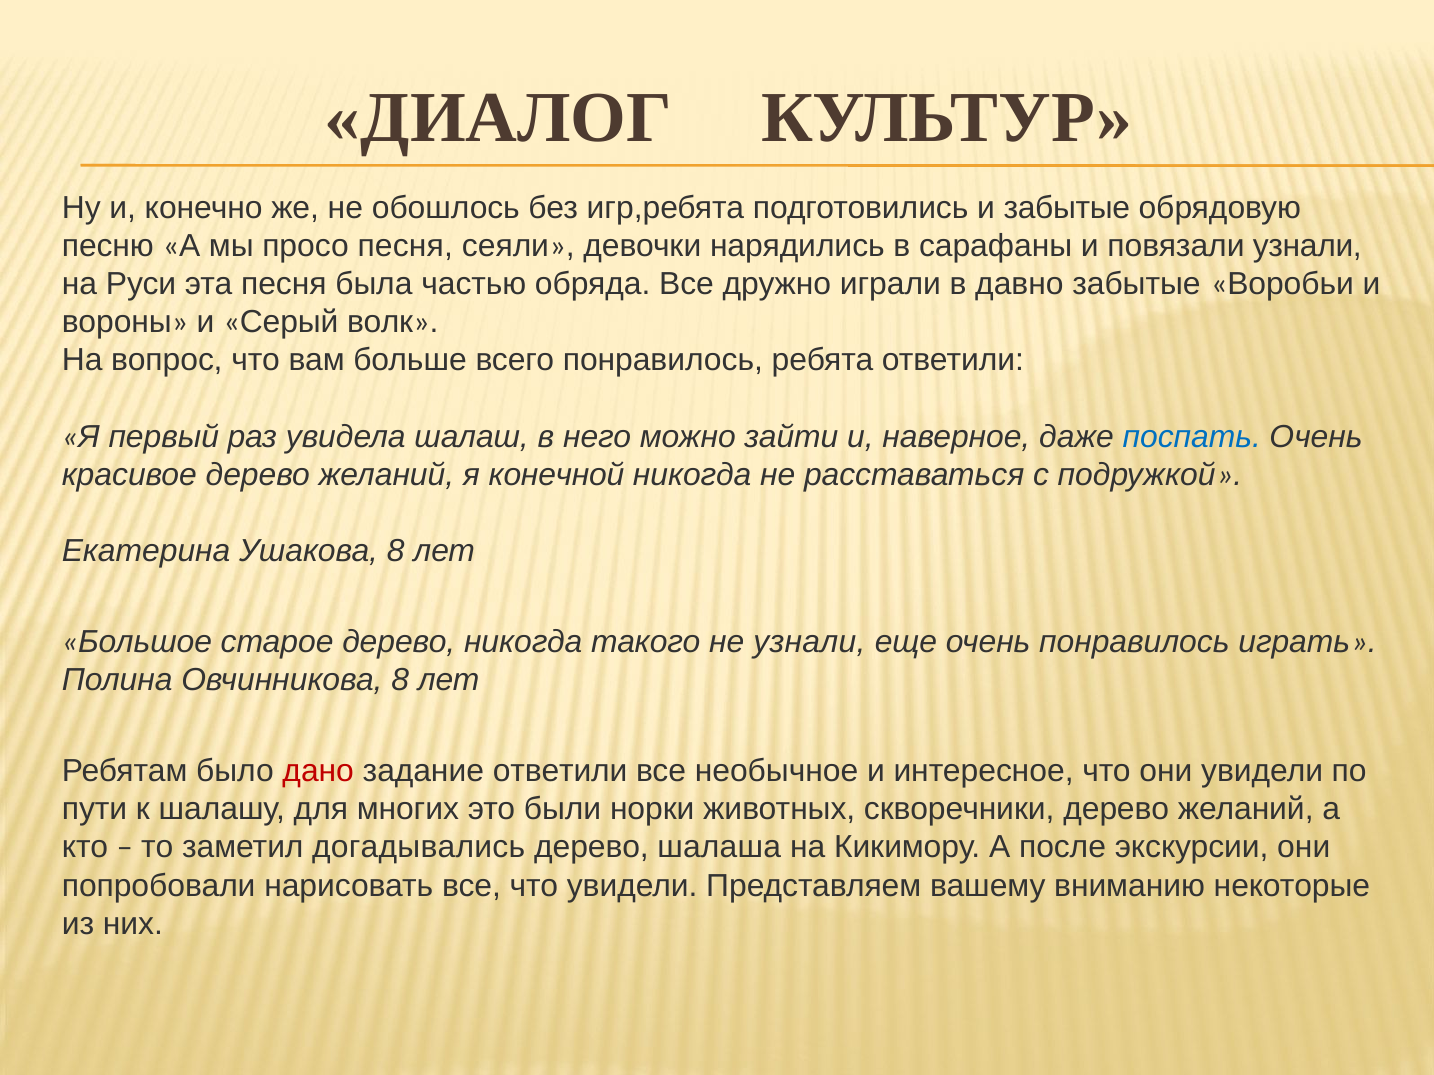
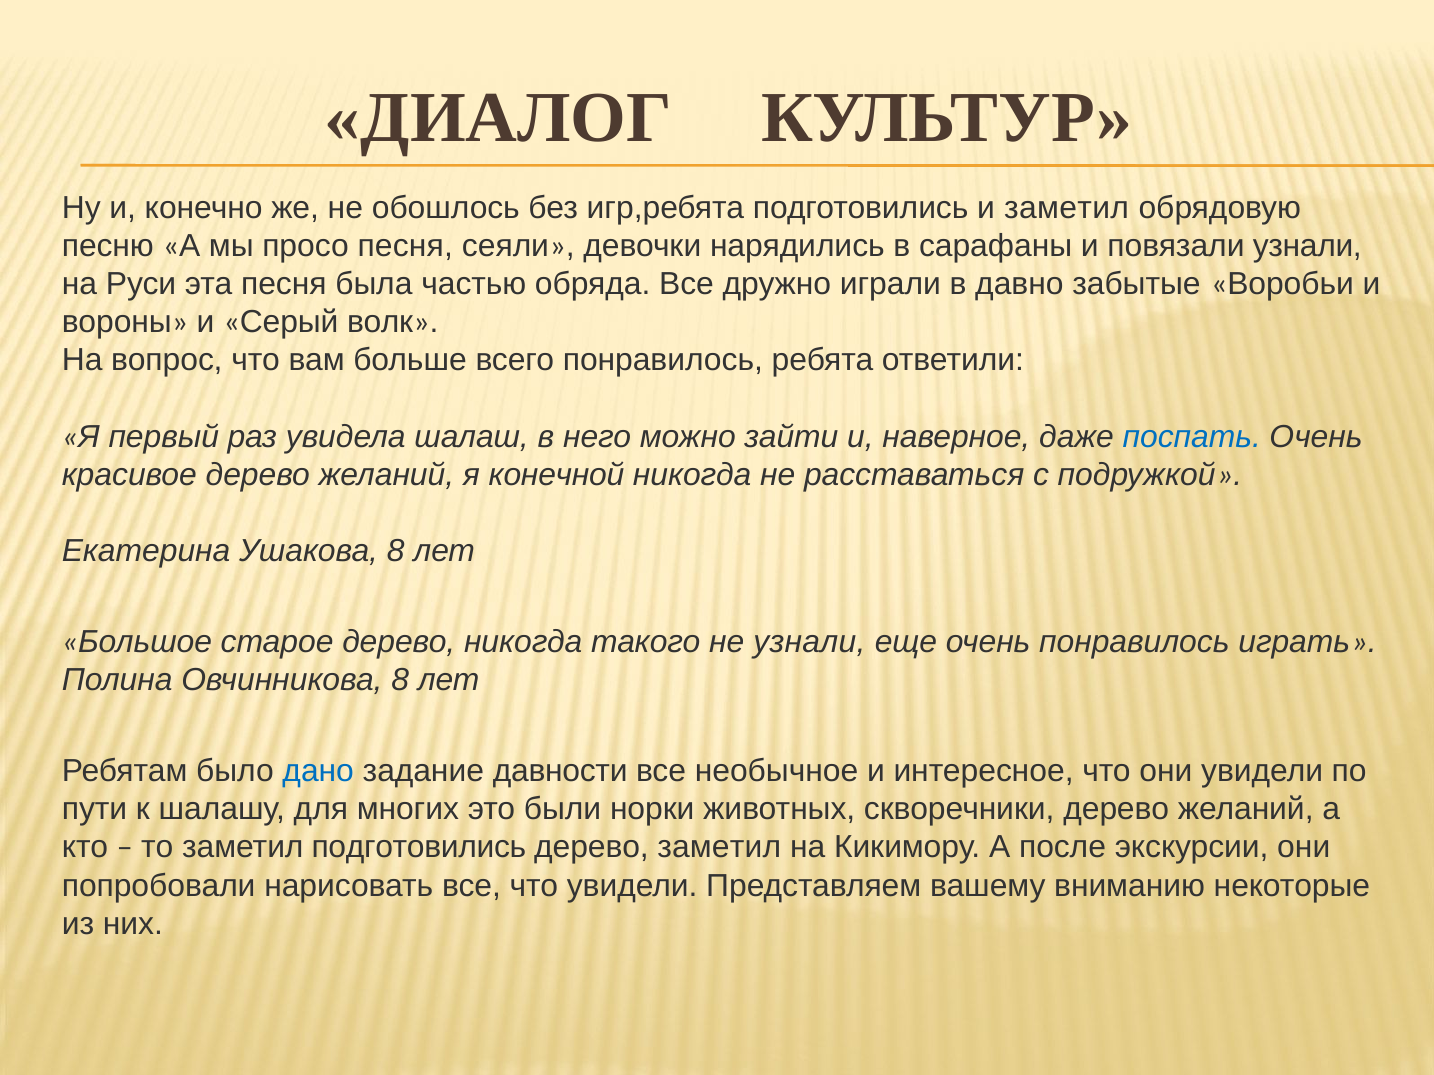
и забытые: забытые -> заметил
дано colour: red -> blue
задание ответили: ответили -> давности
заметил догадывались: догадывались -> подготовились
дерево шалаша: шалаша -> заметил
